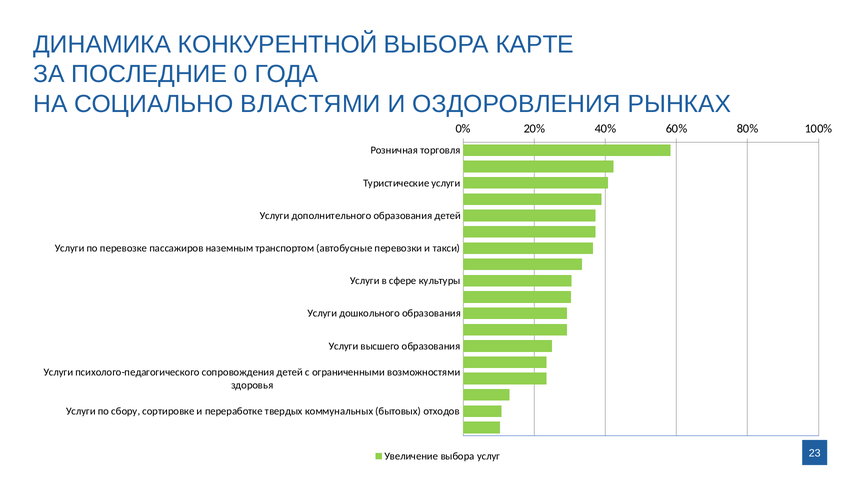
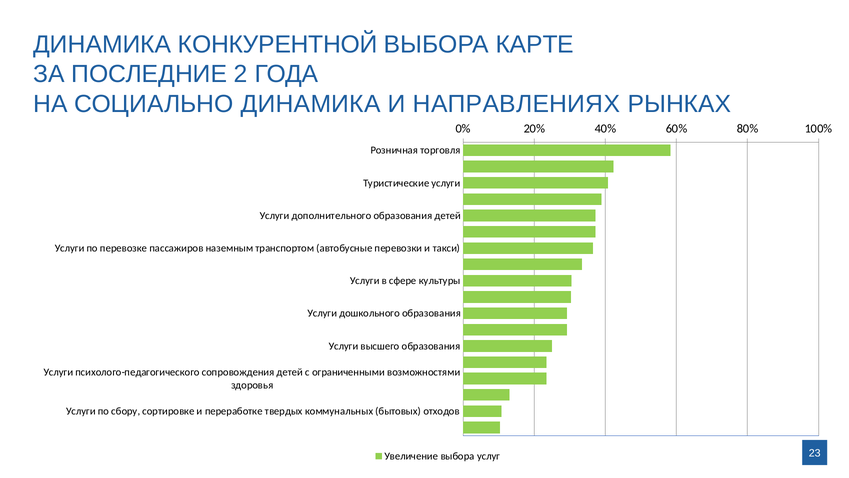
0: 0 -> 2
СОЦИАЛЬНО ВЛАСТЯМИ: ВЛАСТЯМИ -> ДИНАМИКА
ОЗДОРОВЛЕНИЯ: ОЗДОРОВЛЕНИЯ -> НАПРАВЛЕНИЯХ
